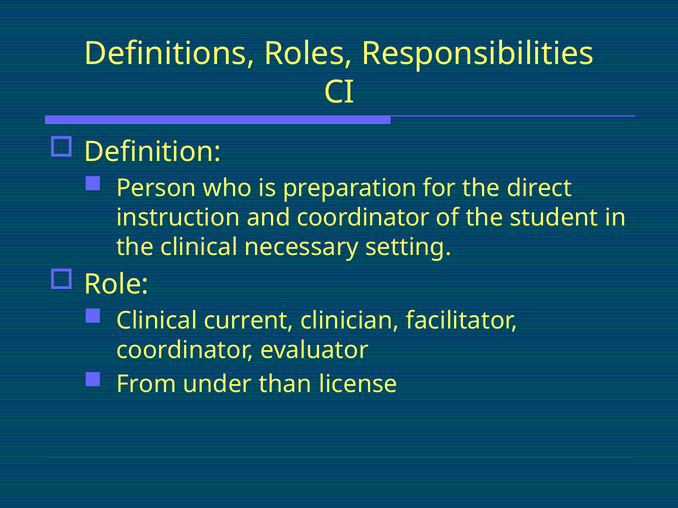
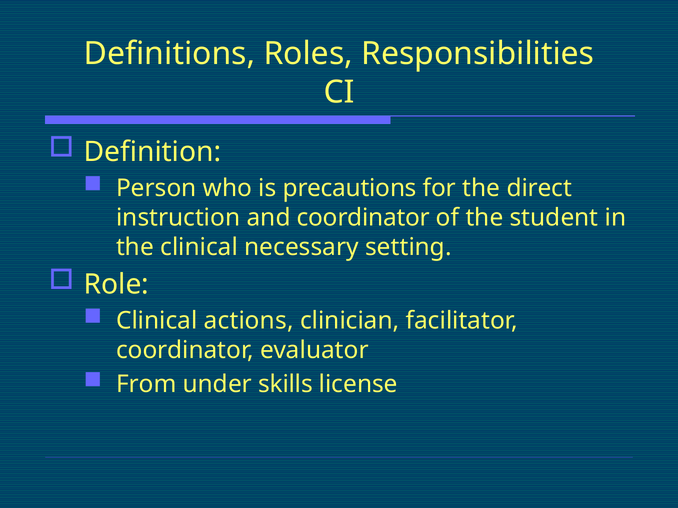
preparation: preparation -> precautions
current: current -> actions
than: than -> skills
